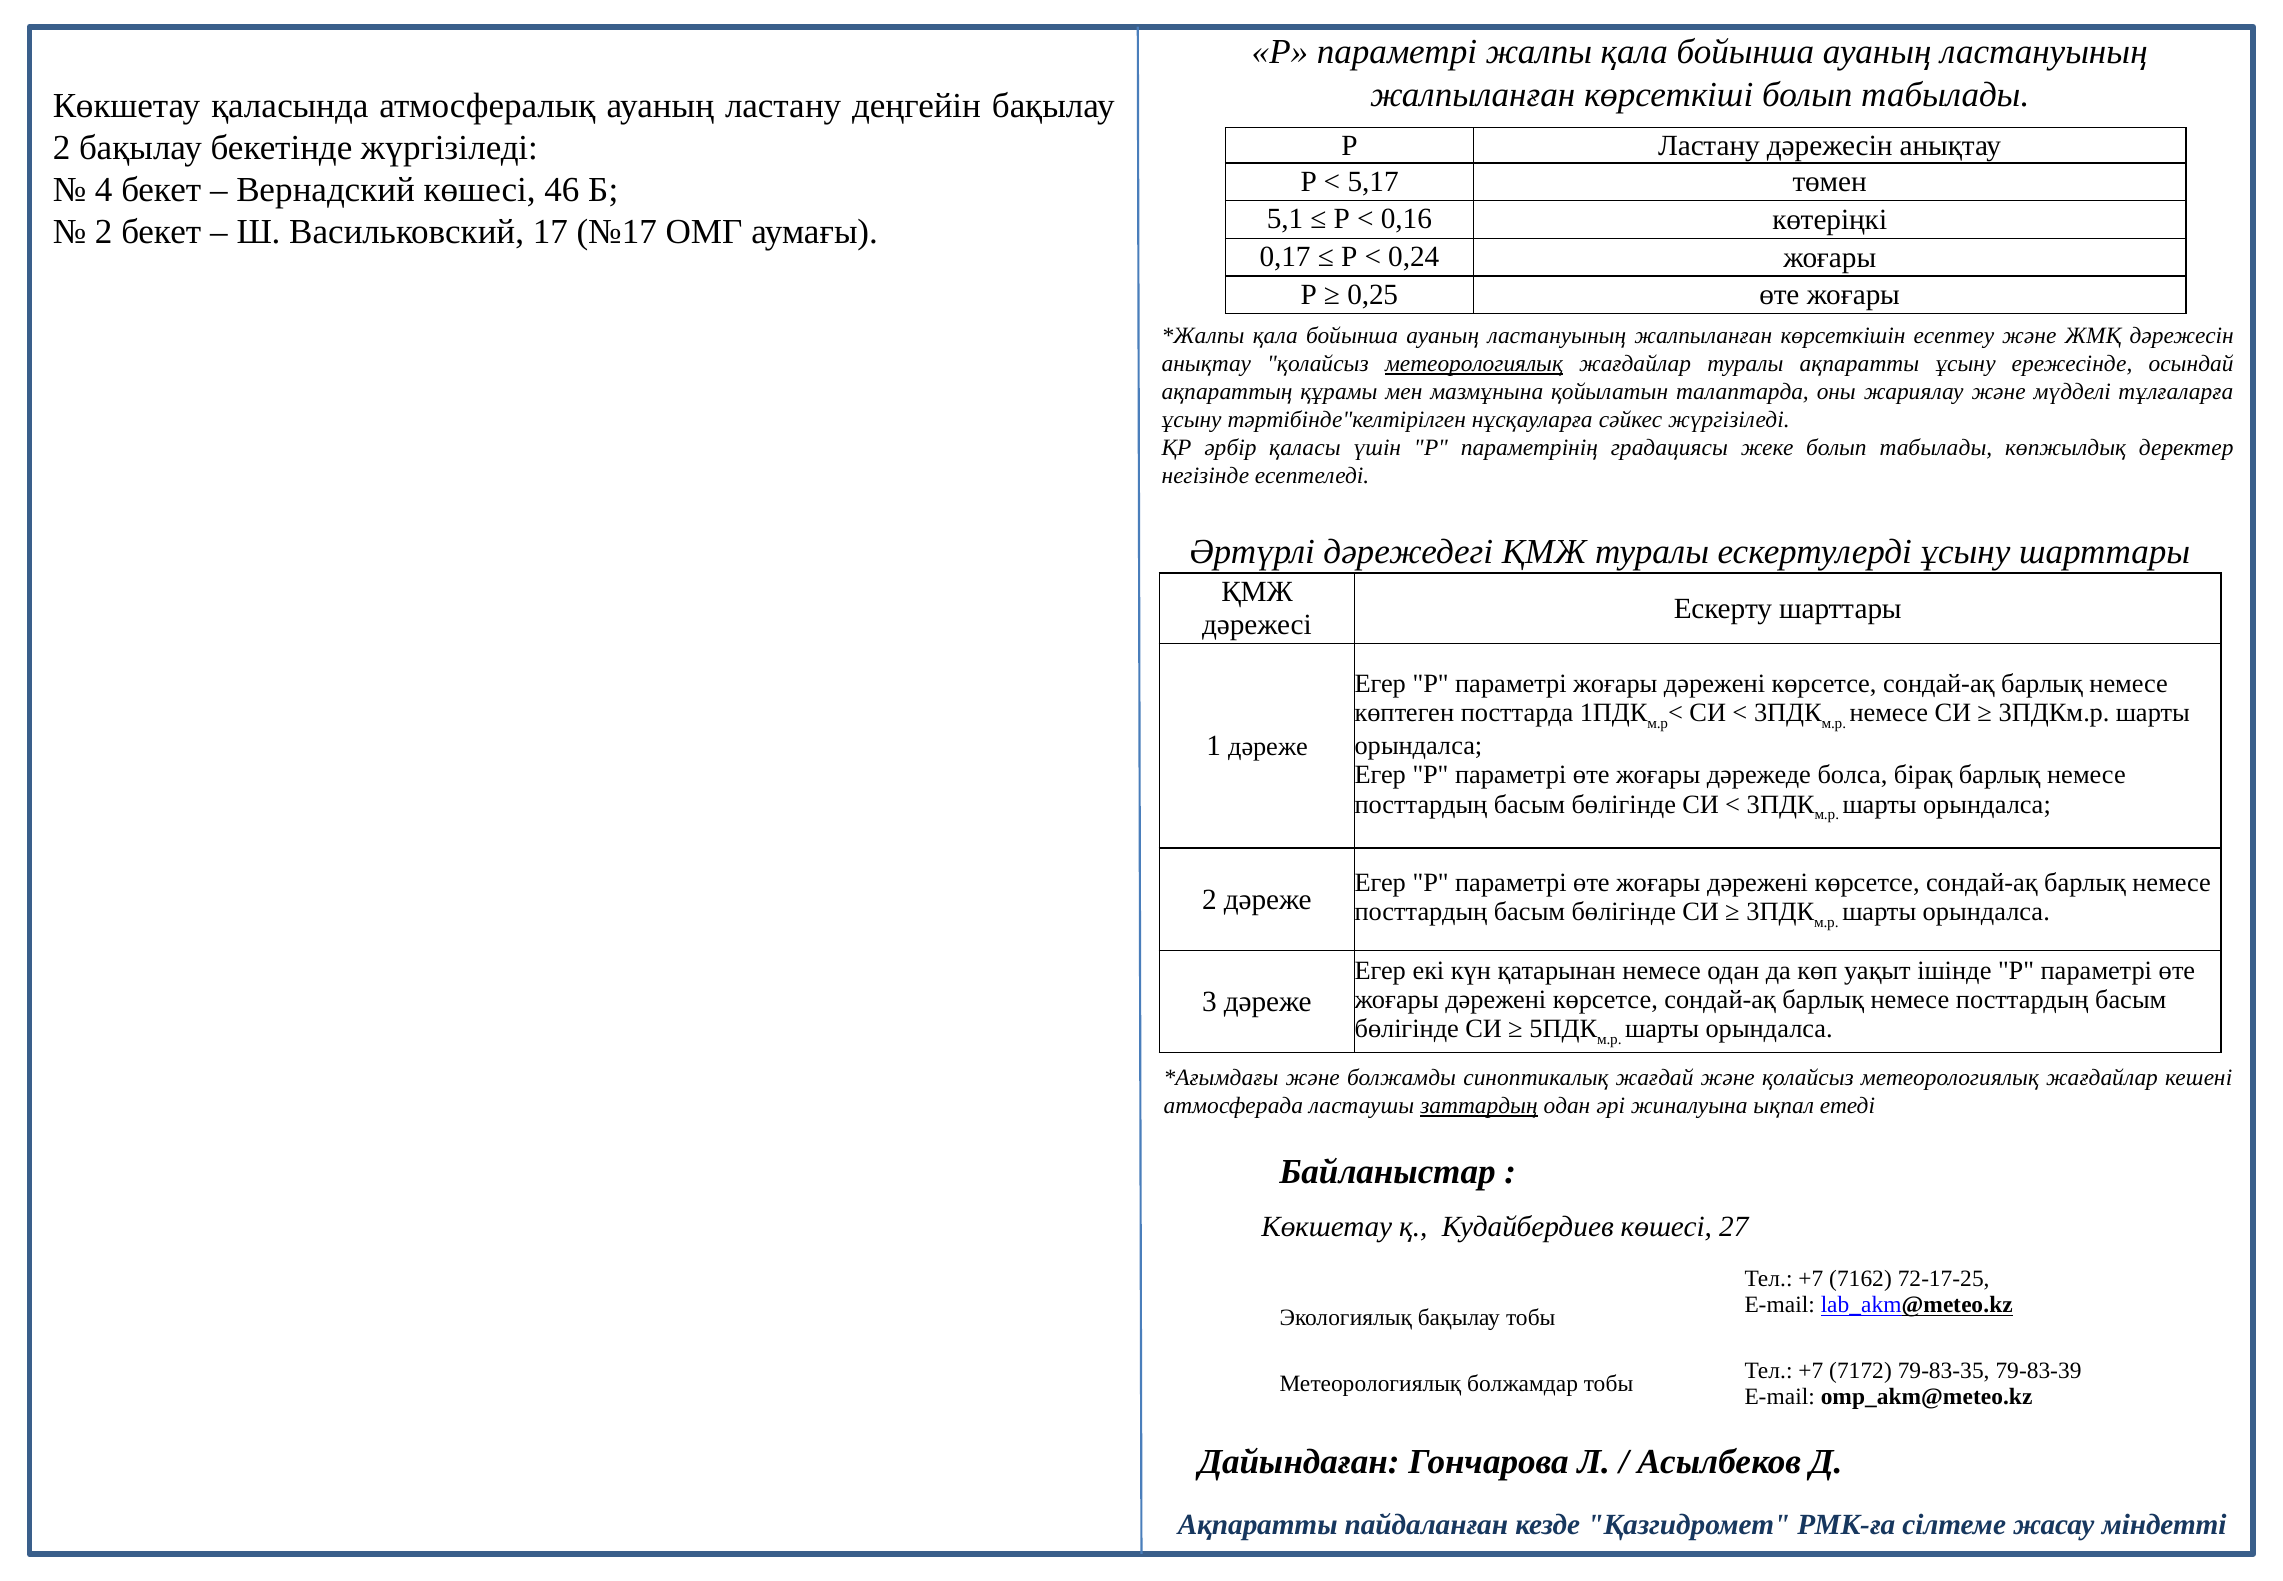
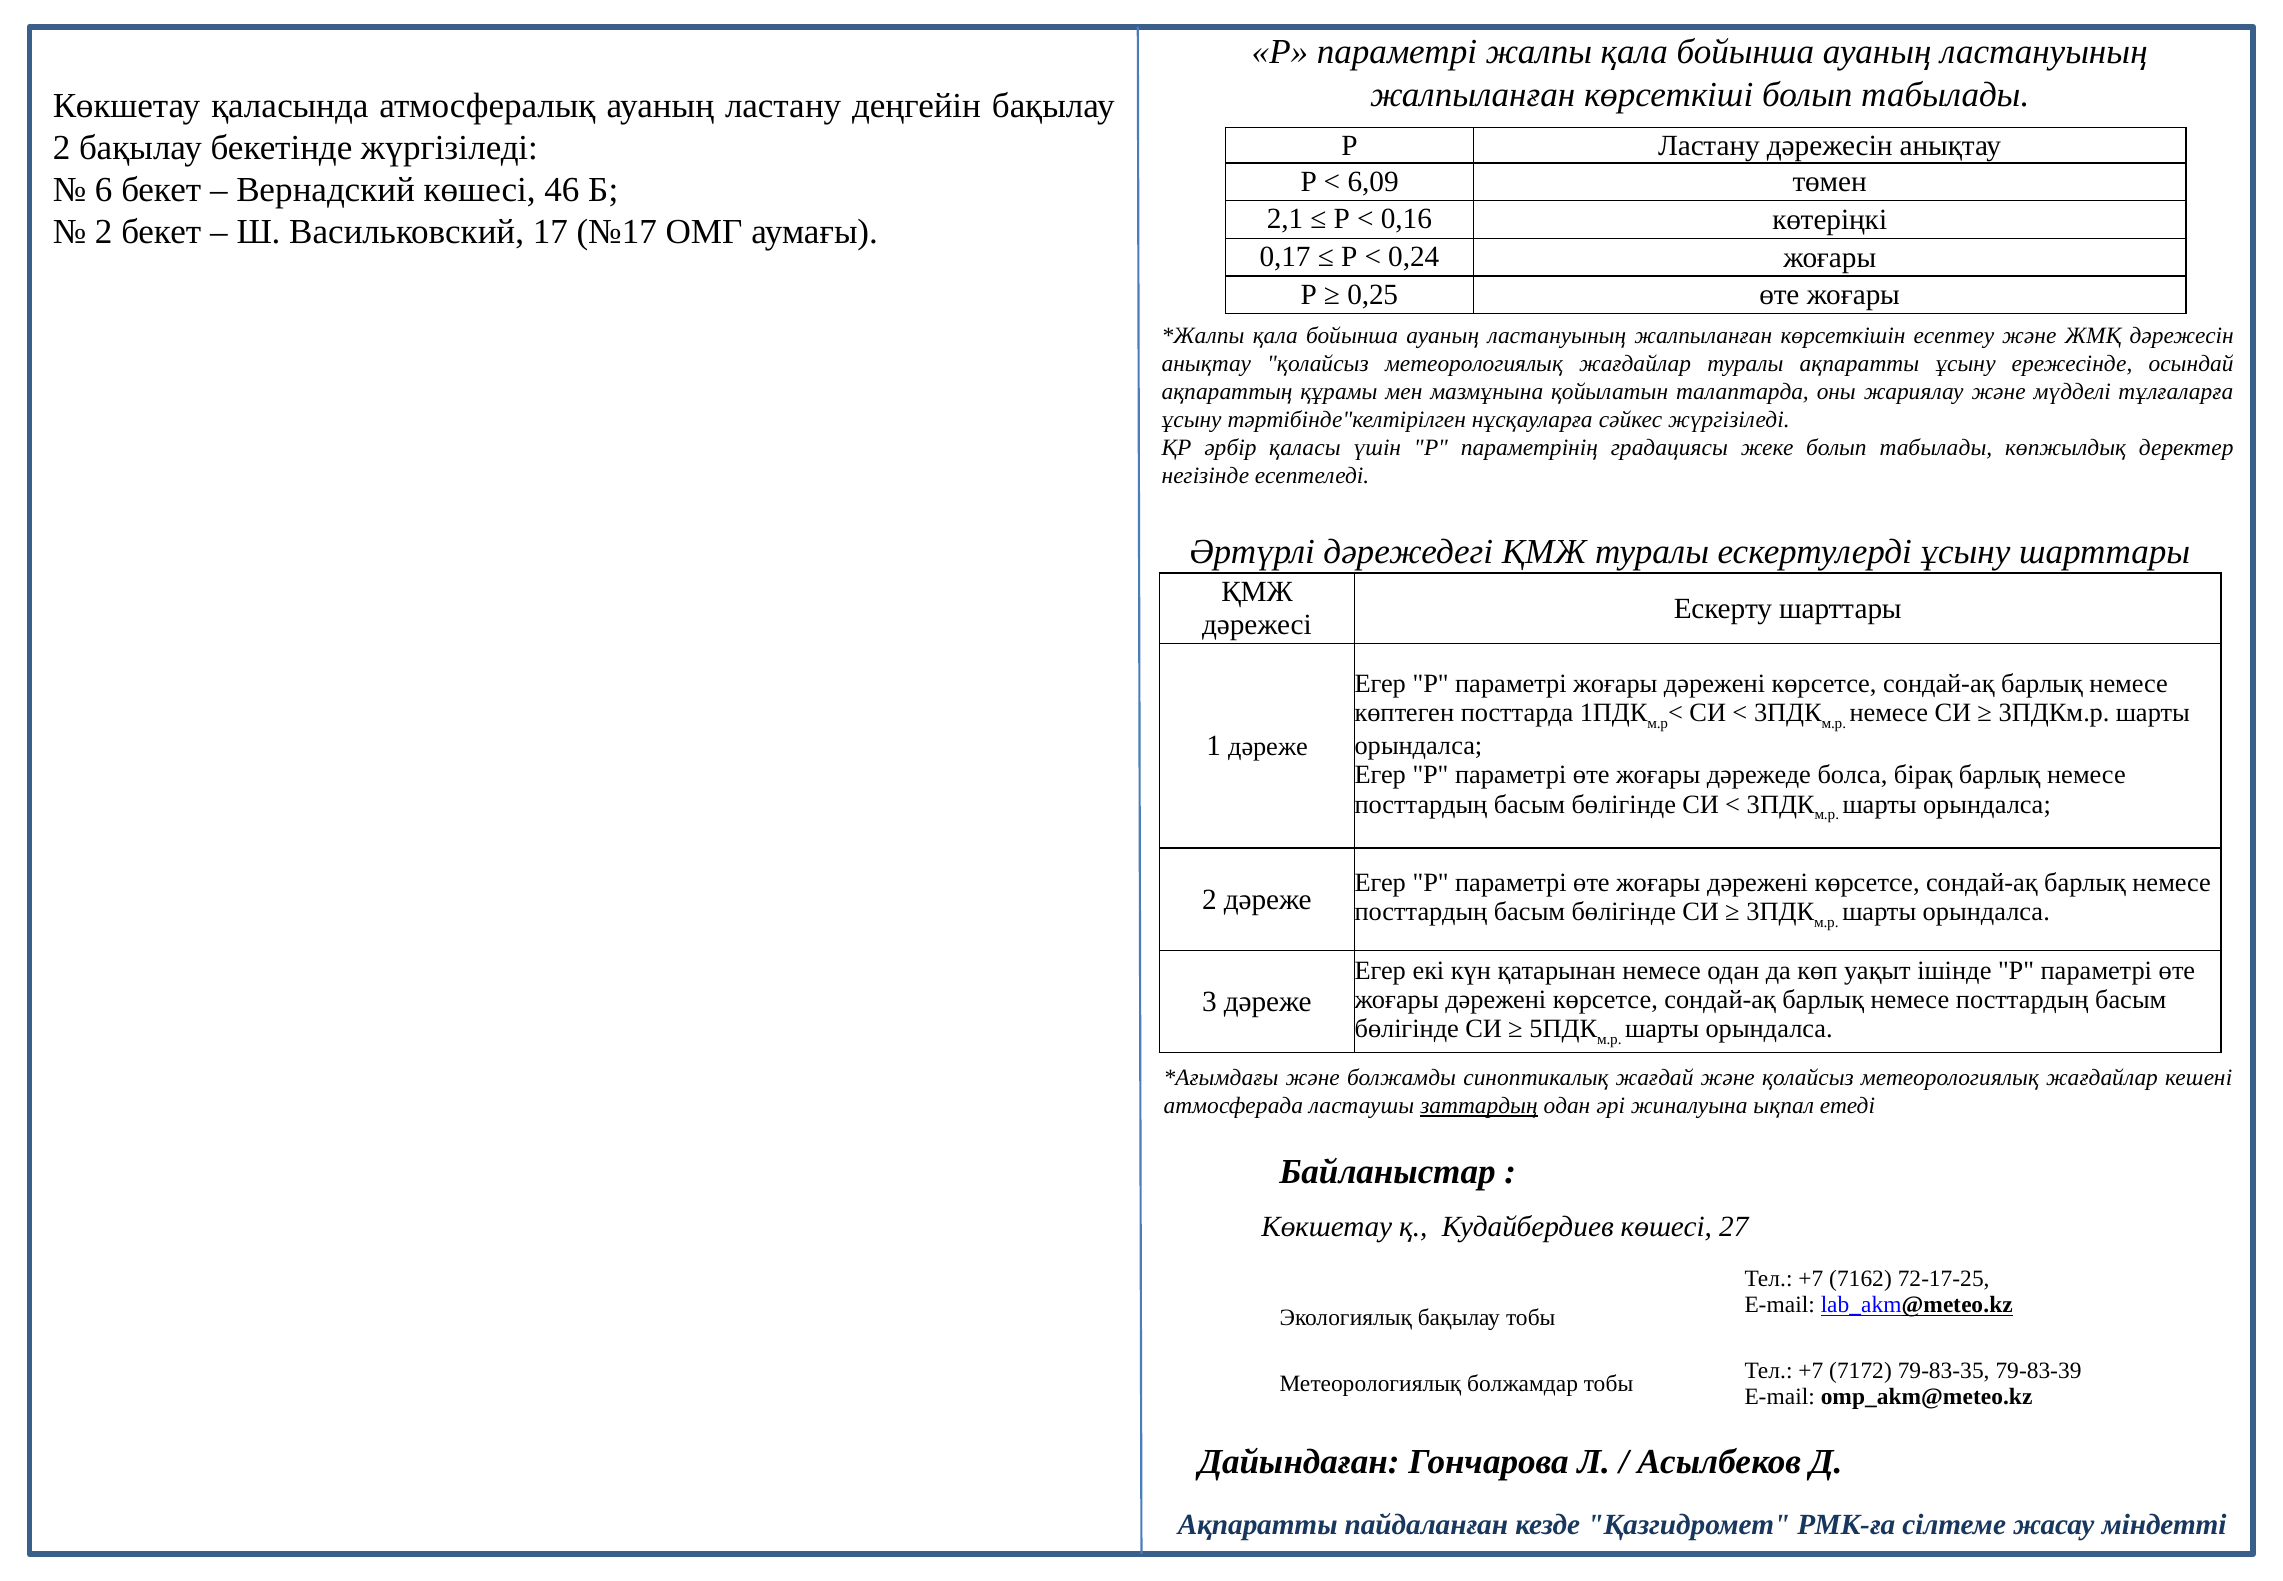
5,17: 5,17 -> 6,09
4: 4 -> 6
5,1: 5,1 -> 2,1
метеорологиялық at (1474, 364) underline: present -> none
